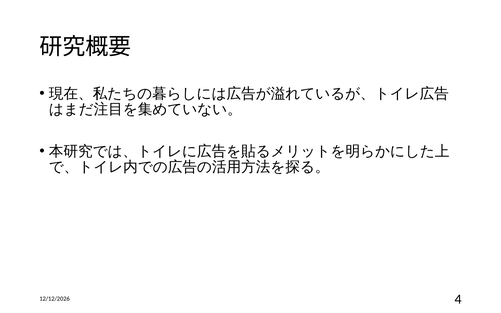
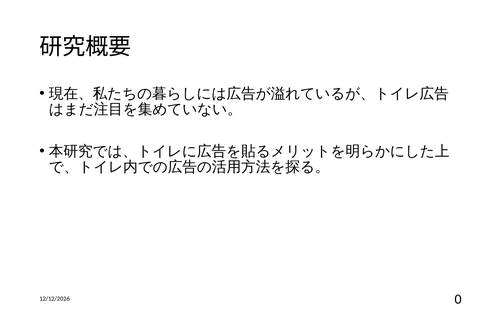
4: 4 -> 0
